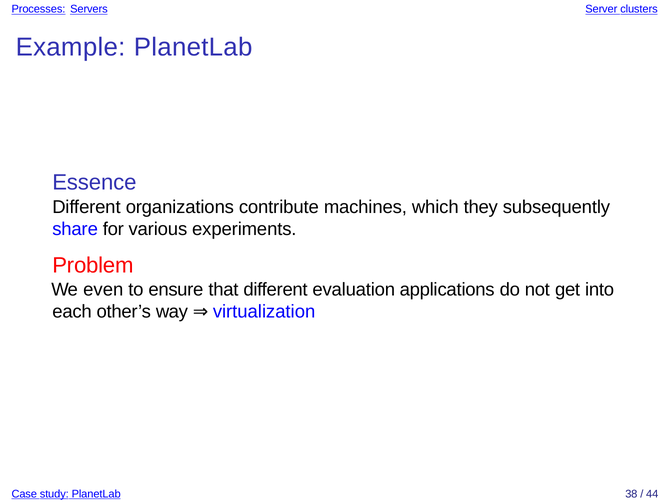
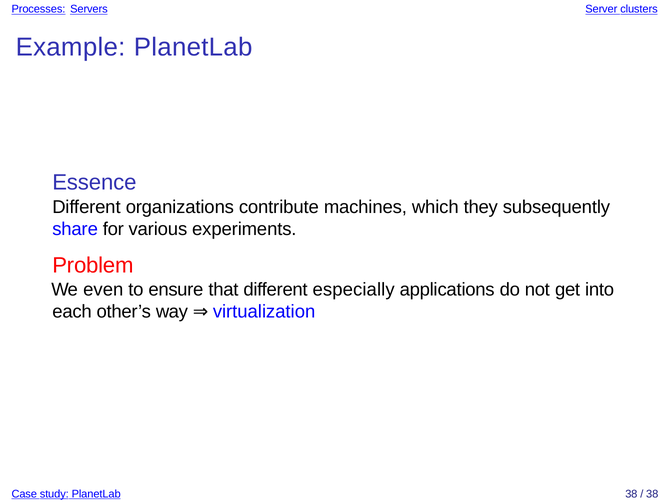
evaluation: evaluation -> especially
44 at (652, 494): 44 -> 38
